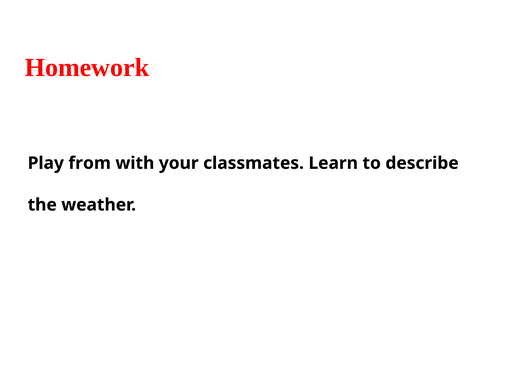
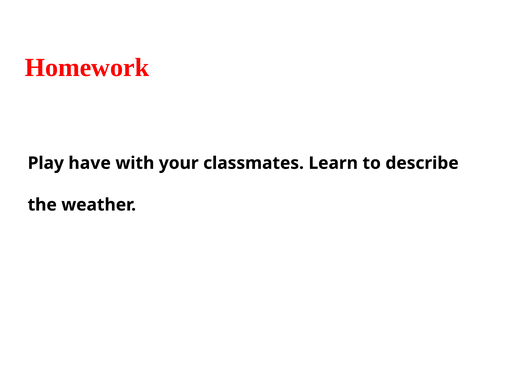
from: from -> have
